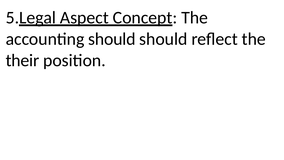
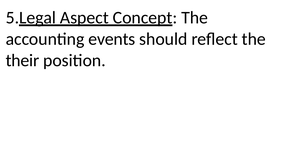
accounting should: should -> events
